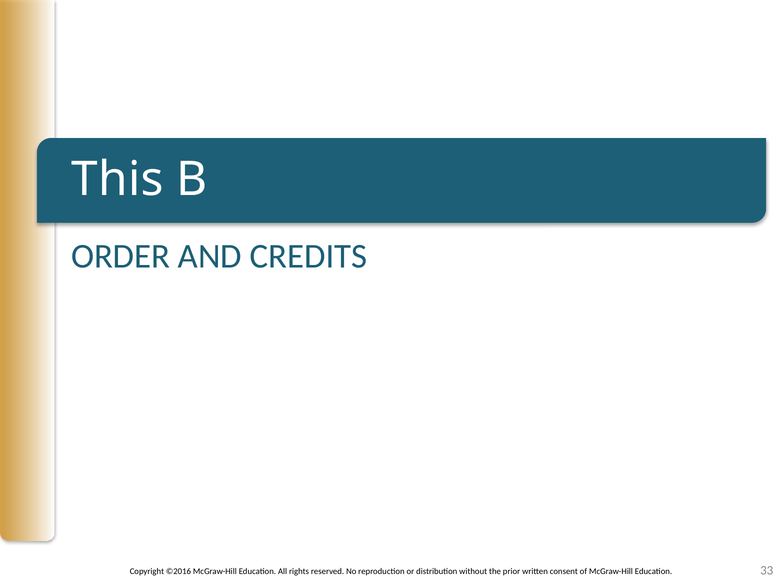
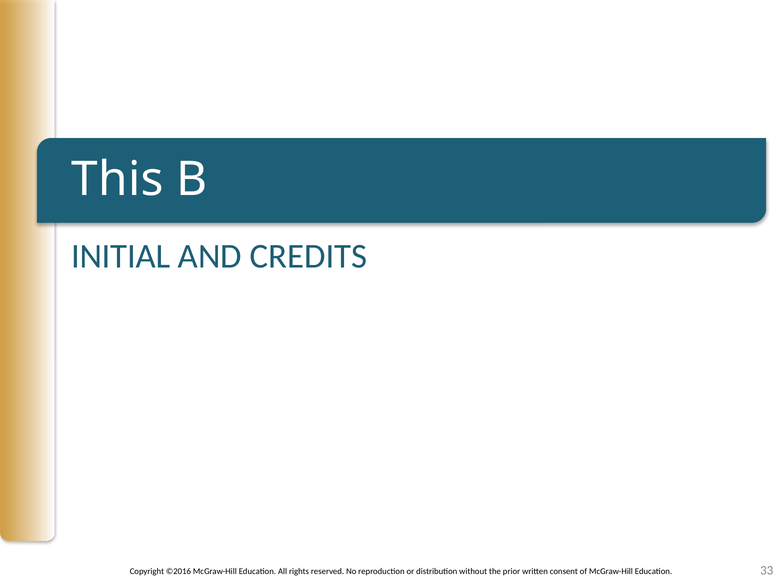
ORDER: ORDER -> INITIAL
